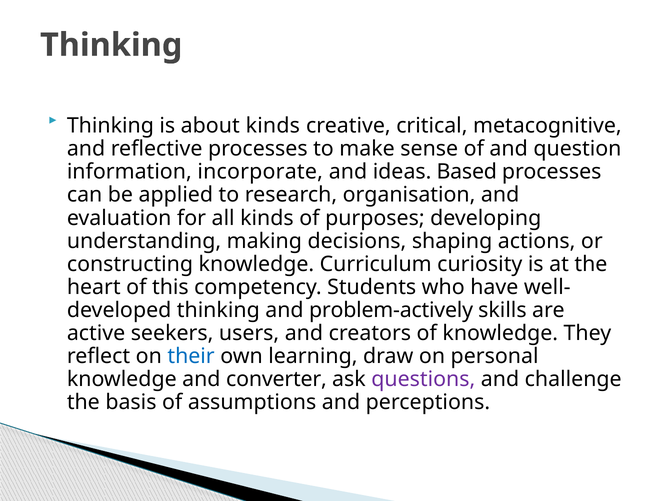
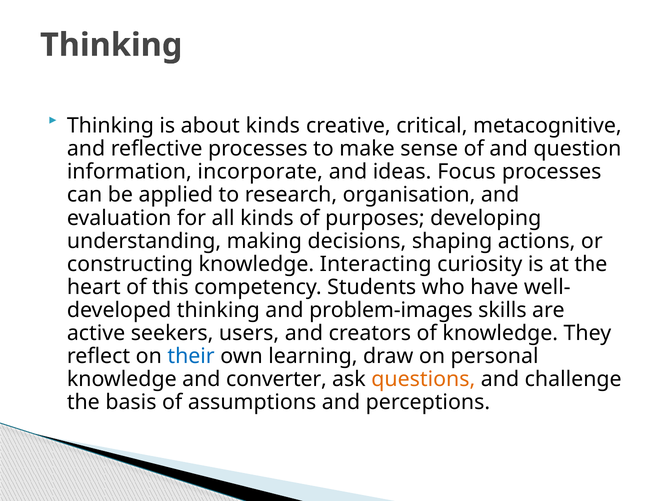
Based: Based -> Focus
Curriculum: Curriculum -> Interacting
problem-actively: problem-actively -> problem-images
questions colour: purple -> orange
